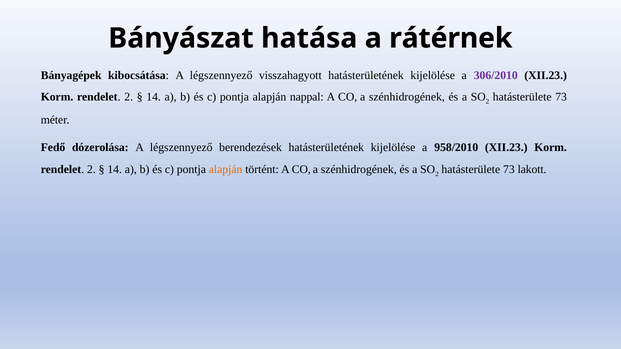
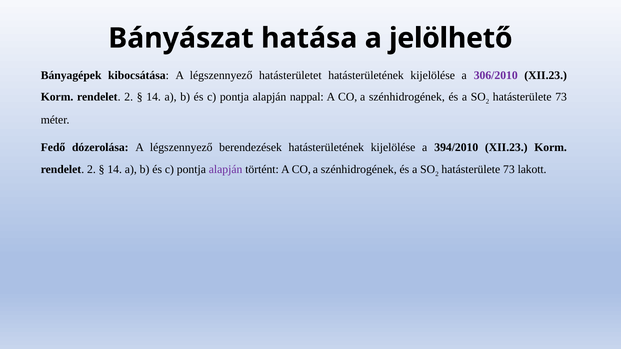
rátérnek: rátérnek -> jelölhető
visszahagyott: visszahagyott -> hatásterületet
958/2010: 958/2010 -> 394/2010
alapján at (226, 169) colour: orange -> purple
